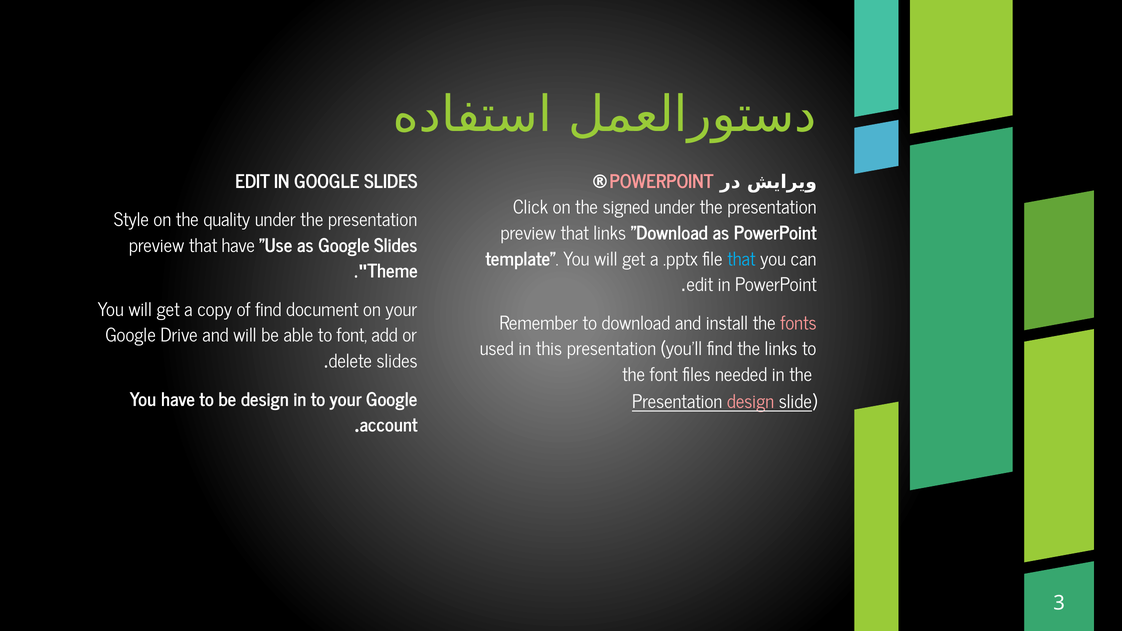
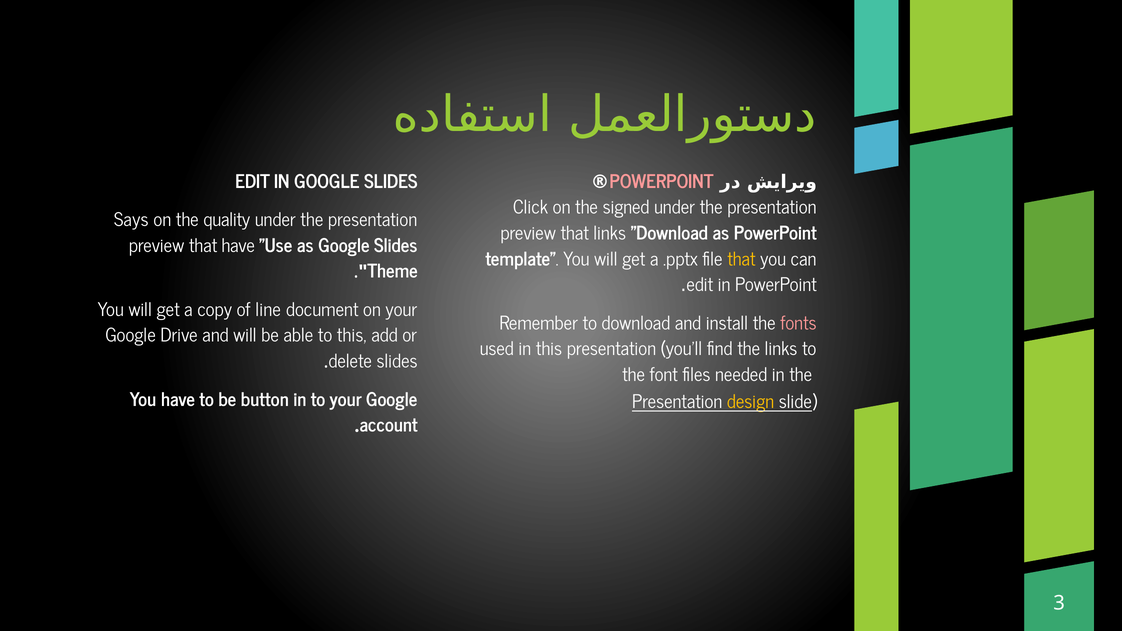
Style: Style -> Says
that at (741, 259) colour: light blue -> yellow
of find: find -> line
to font: font -> this
be design: design -> button
design at (751, 402) colour: pink -> yellow
